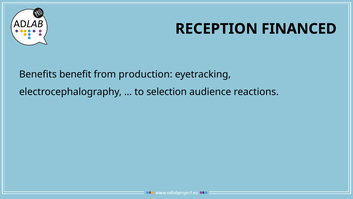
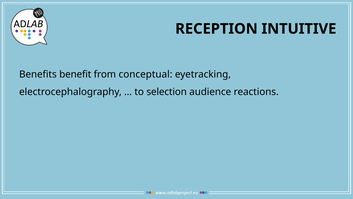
FINANCED: FINANCED -> INTUITIVE
production: production -> conceptual
